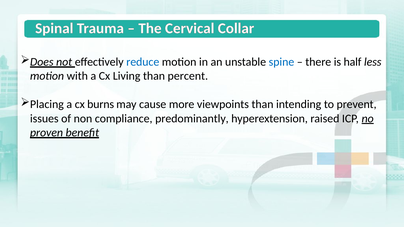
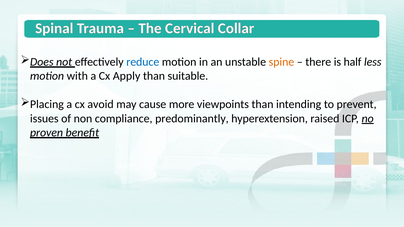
spine colour: blue -> orange
Living: Living -> Apply
percent: percent -> suitable
burns: burns -> avoid
